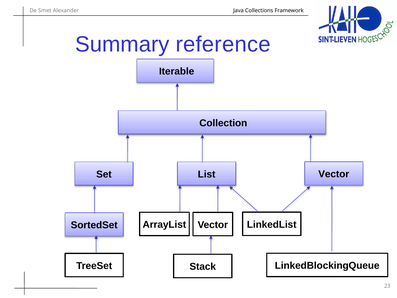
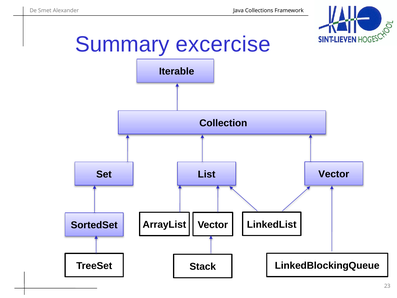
reference: reference -> excercise
